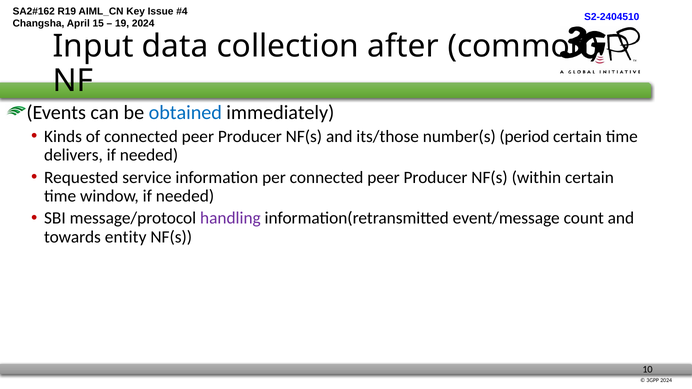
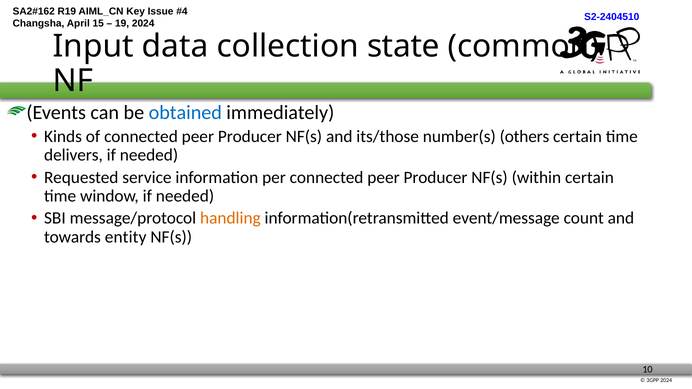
after: after -> state
period: period -> others
handling colour: purple -> orange
